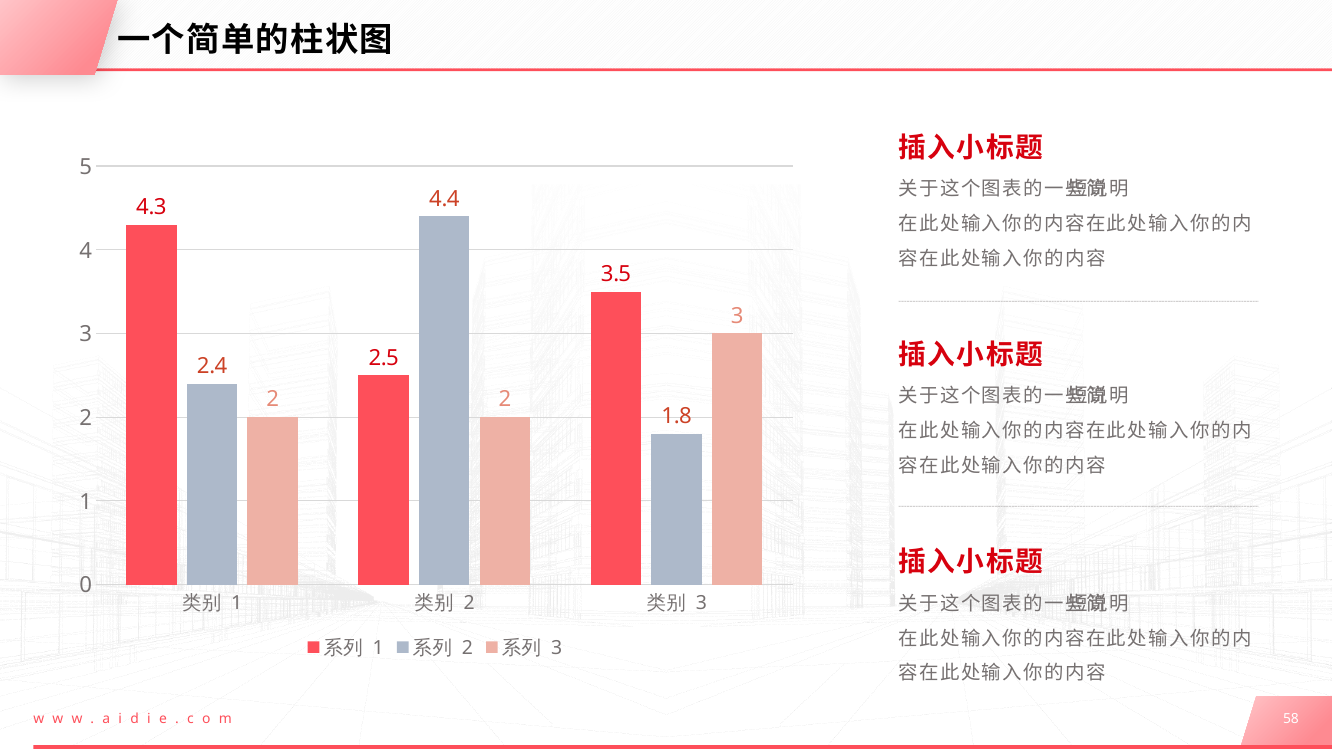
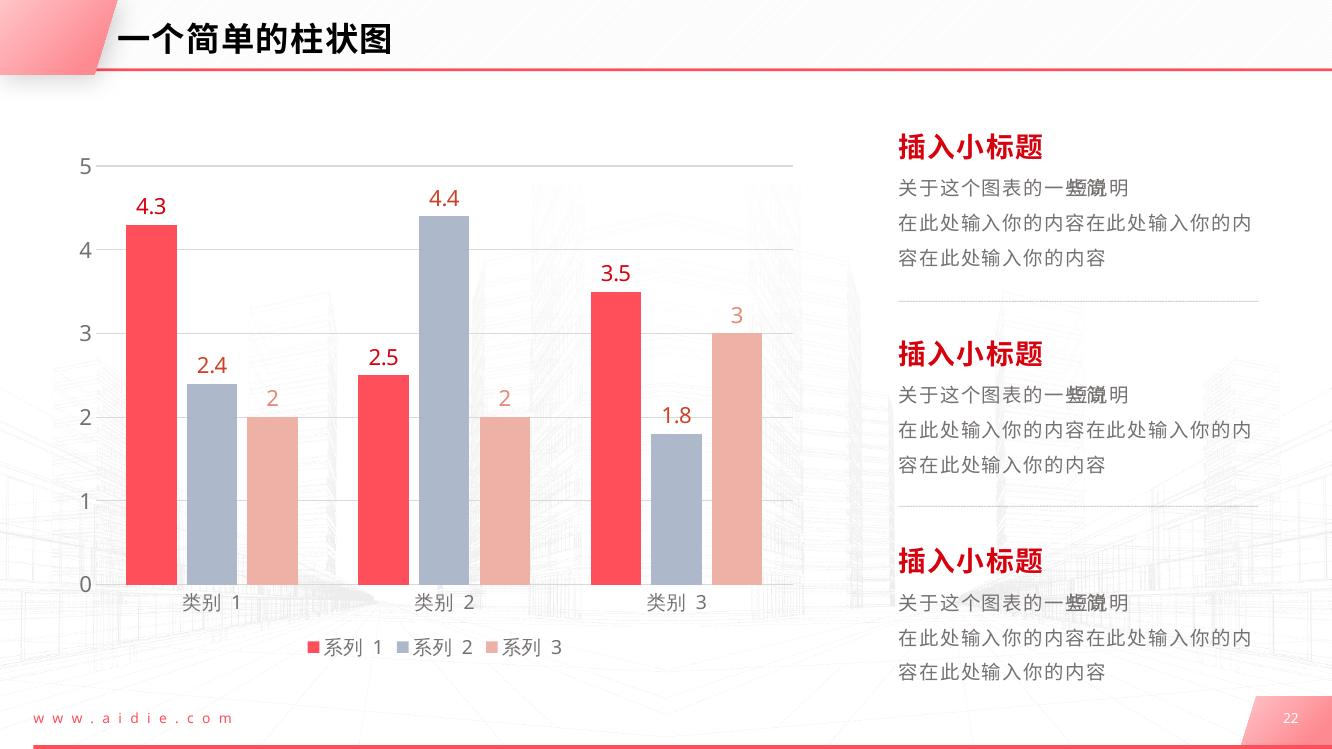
58: 58 -> 22
